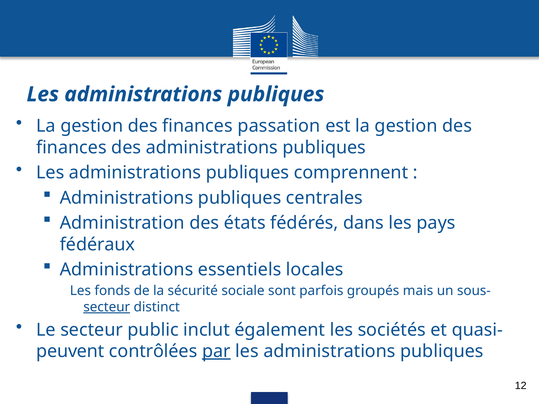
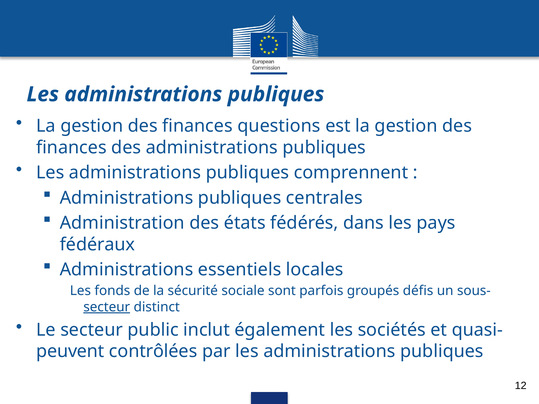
passation: passation -> questions
mais: mais -> défis
par underline: present -> none
